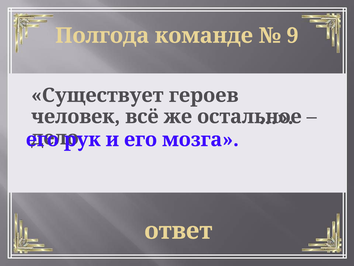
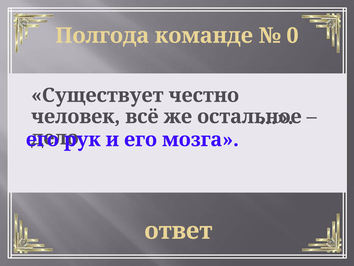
9: 9 -> 0
героев: героев -> честно
